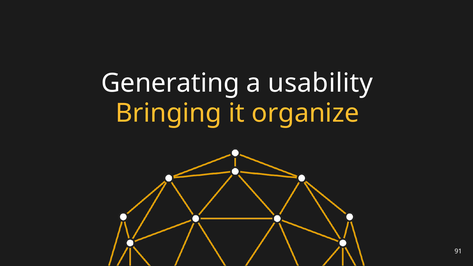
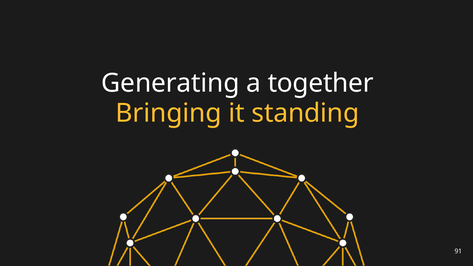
usability: usability -> together
organize: organize -> standing
